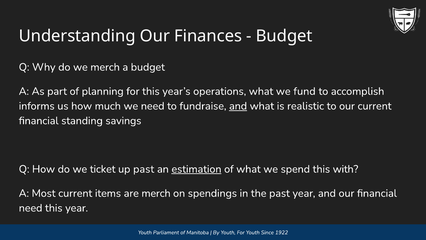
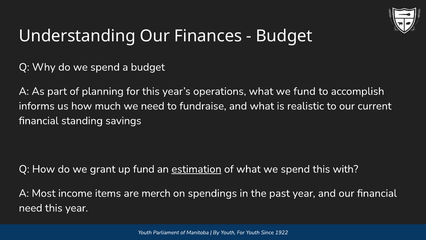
do we merch: merch -> spend
and at (238, 106) underline: present -> none
ticket: ticket -> grant
up past: past -> fund
Most current: current -> income
